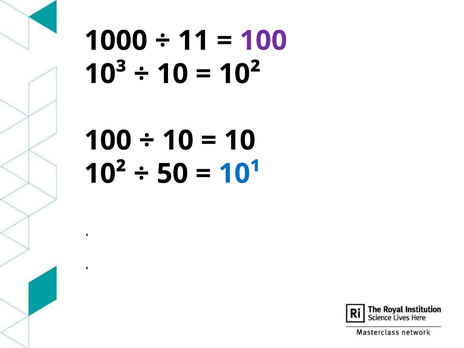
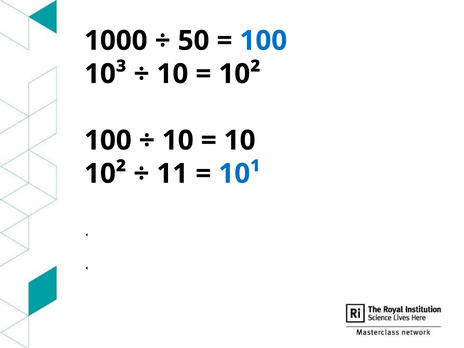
11: 11 -> 50
100 at (263, 41) colour: purple -> blue
50: 50 -> 11
